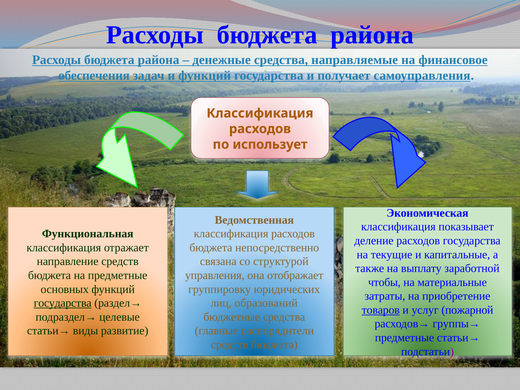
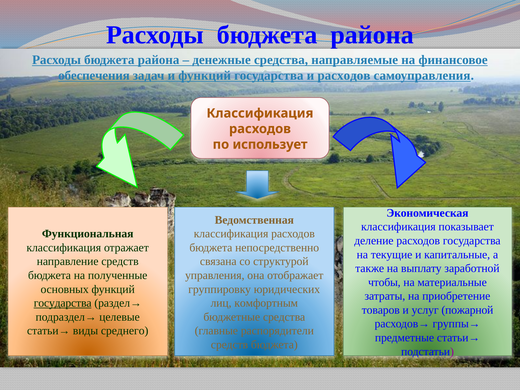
и получает: получает -> расходов
на предметные: предметные -> полученные
образований: образований -> комфортным
товаров underline: present -> none
развитие: развитие -> среднего
